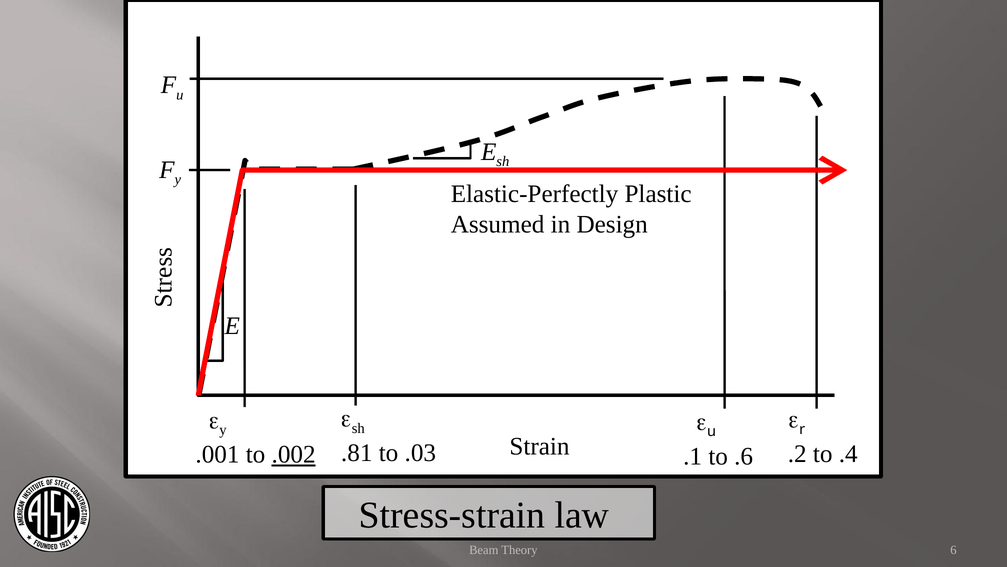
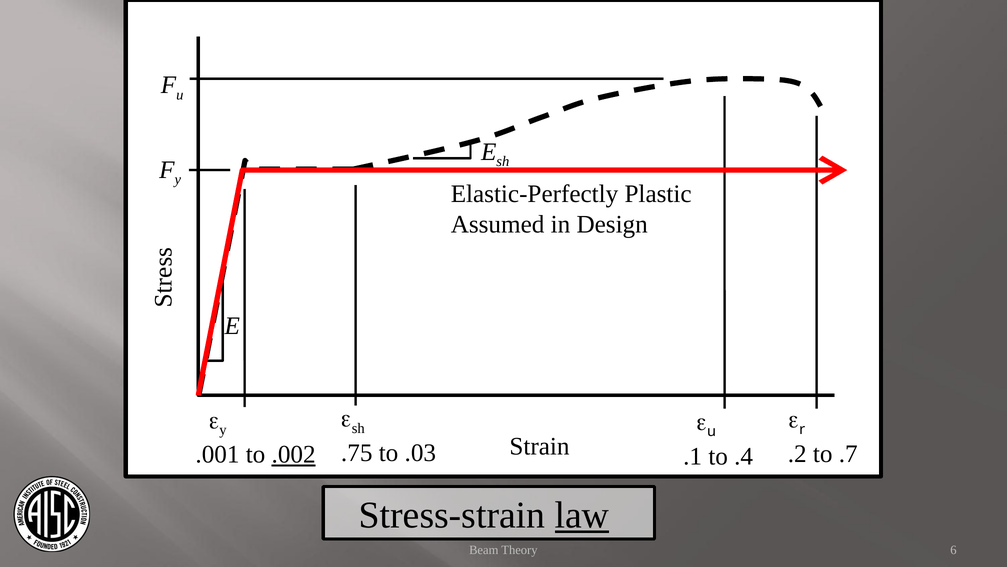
.81: .81 -> .75
.4: .4 -> .7
.6: .6 -> .4
law underline: none -> present
